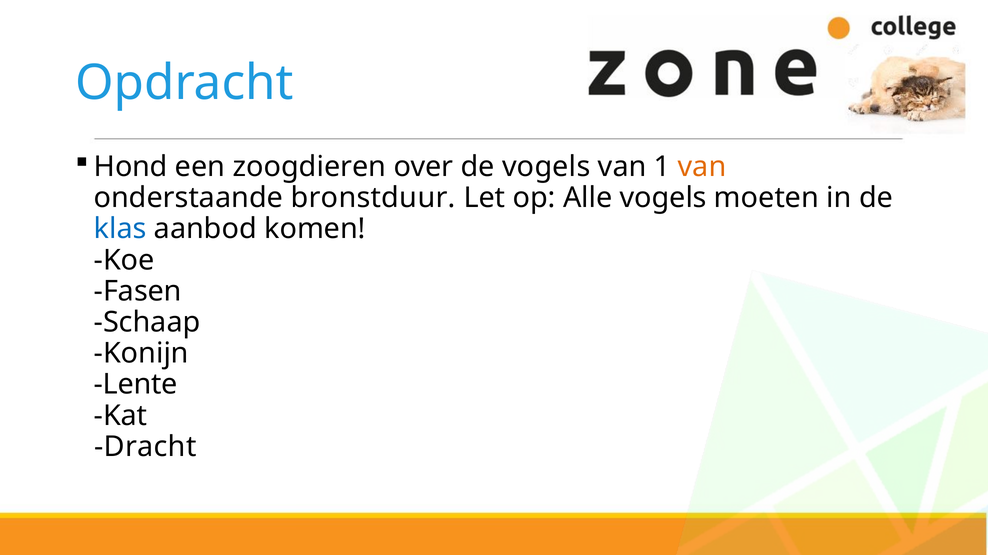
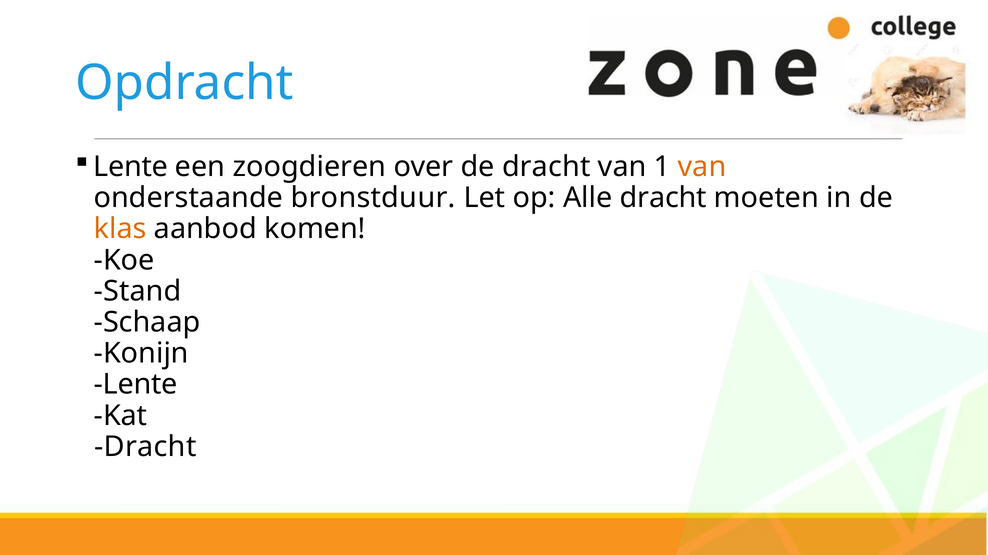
Hond at (131, 167): Hond -> Lente
de vogels: vogels -> dracht
Alle vogels: vogels -> dracht
klas colour: blue -> orange
Fasen: Fasen -> Stand
